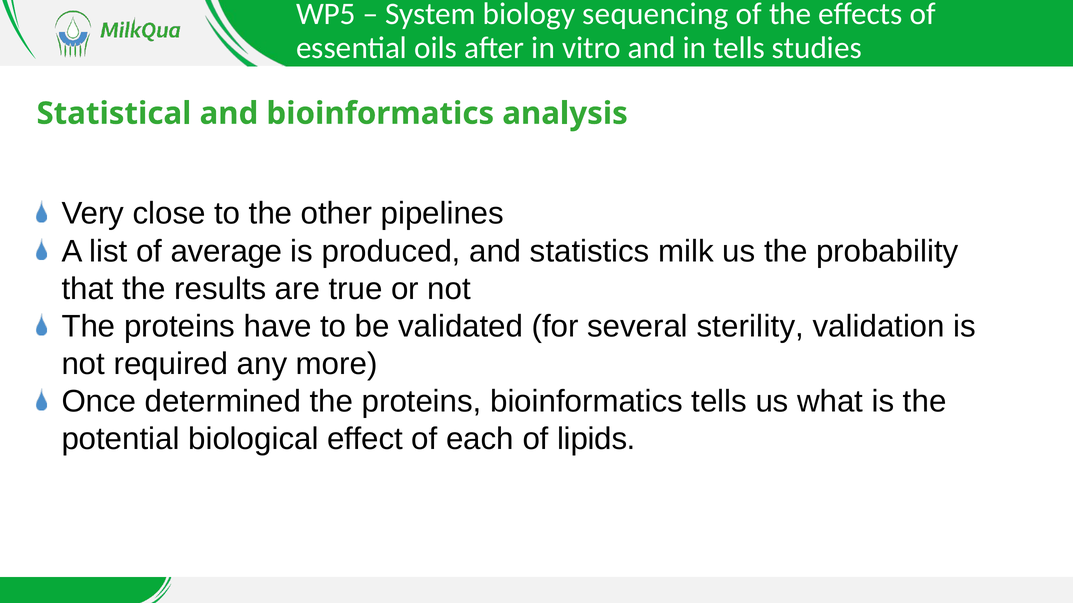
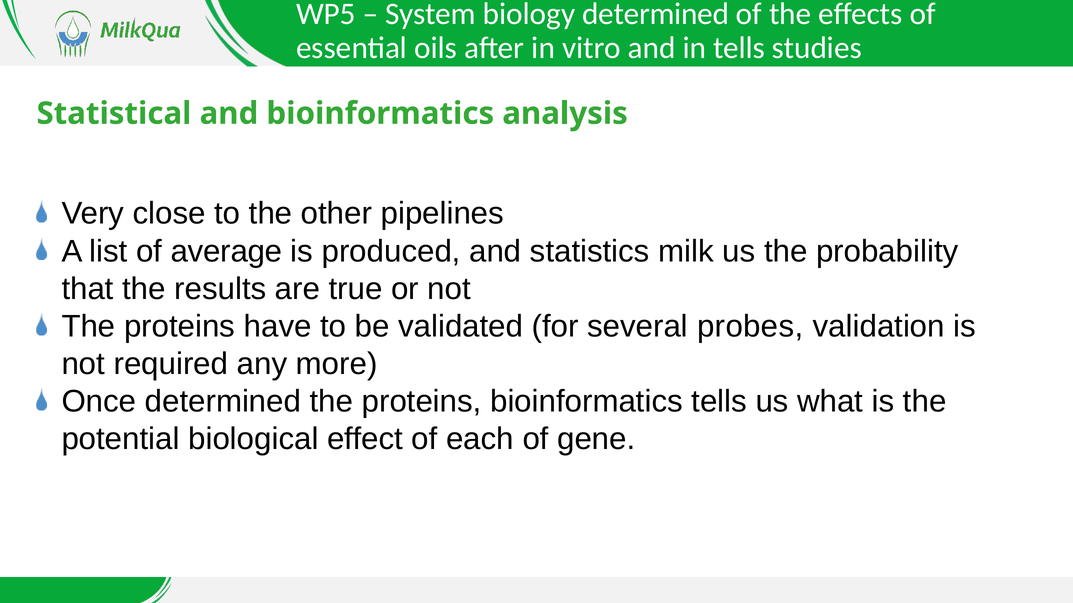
biology sequencing: sequencing -> determined
sterility: sterility -> probes
lipids: lipids -> gene
